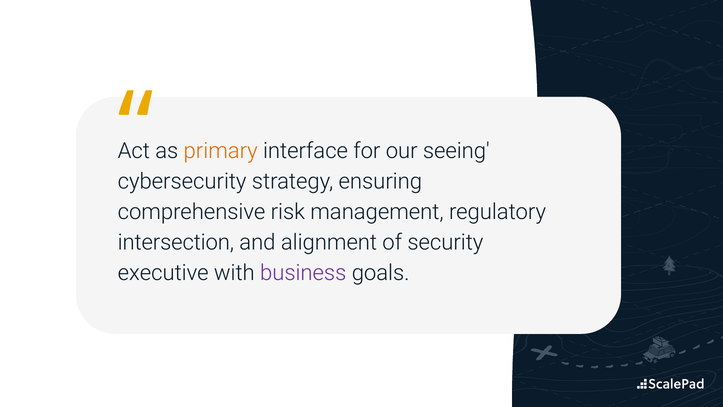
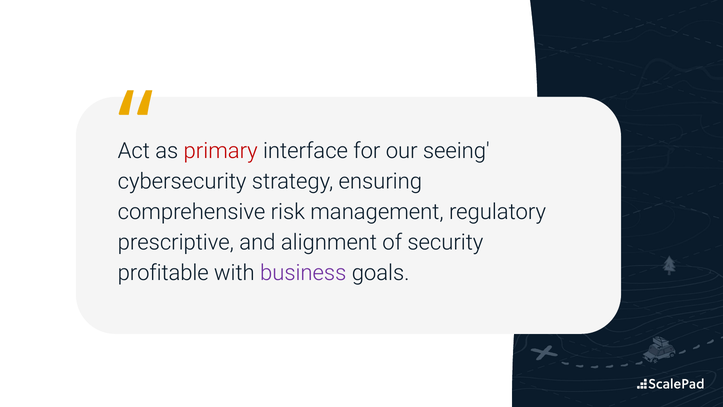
primary colour: orange -> red
intersection: intersection -> prescriptive
executive: executive -> profitable
